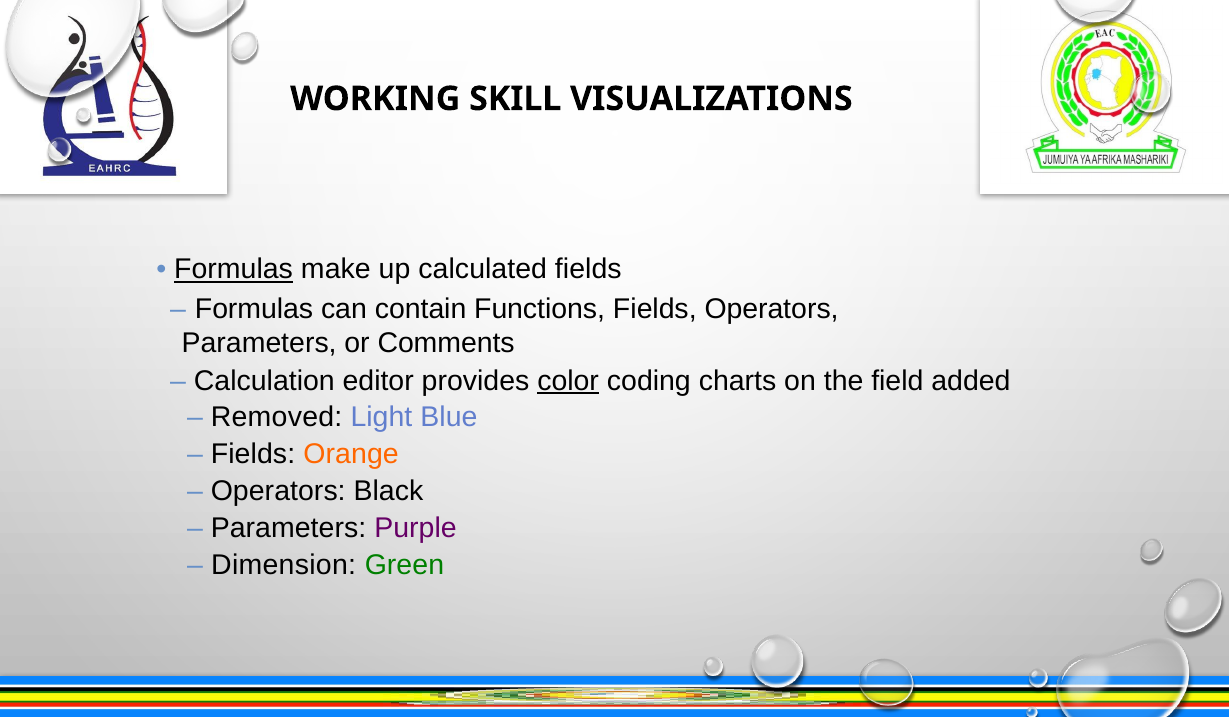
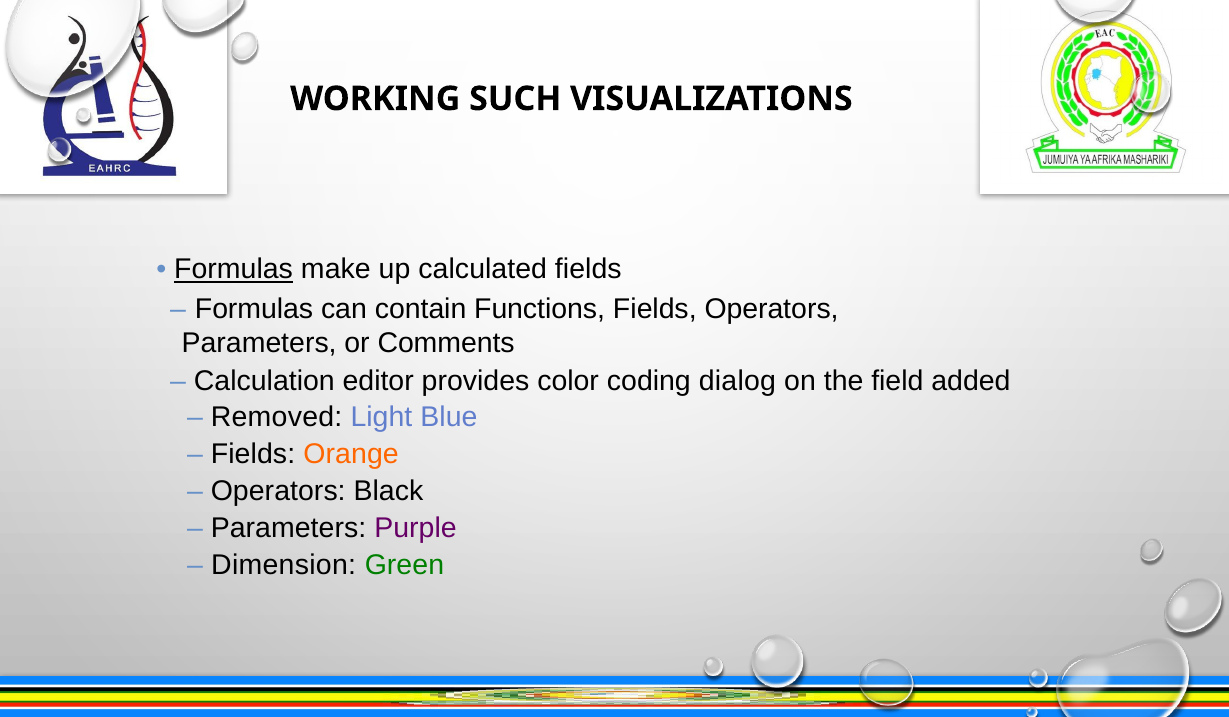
SKILL: SKILL -> SUCH
color underline: present -> none
charts: charts -> dialog
